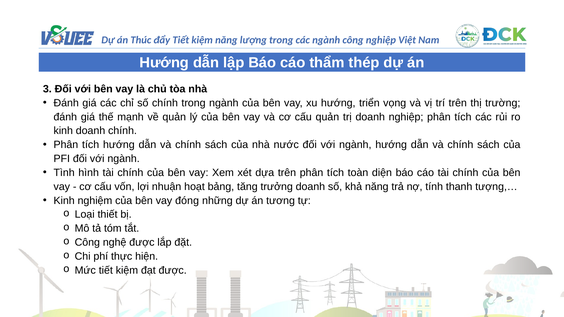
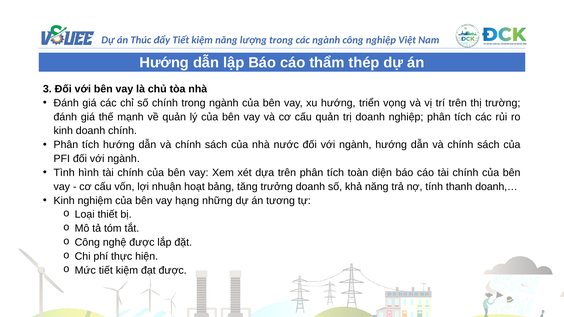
tượng,…: tượng,… -> doanh,…
đóng: đóng -> hạng
